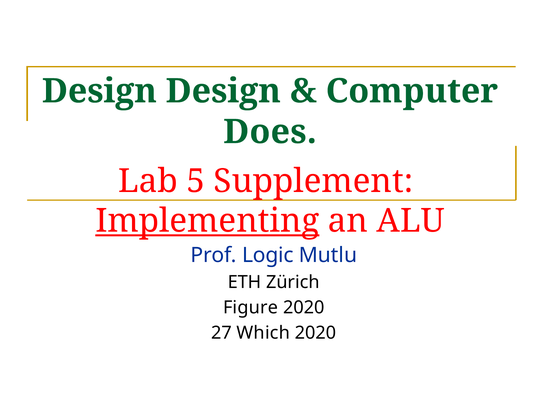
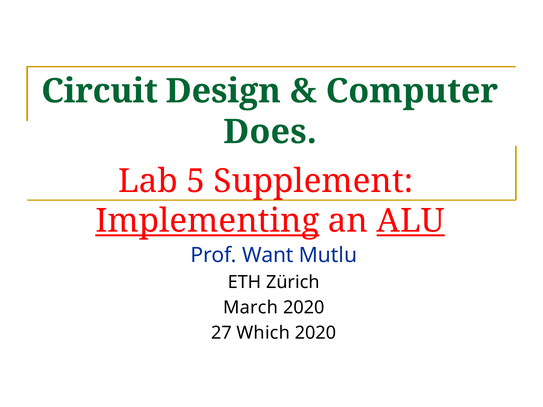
Design at (99, 91): Design -> Circuit
ALU underline: none -> present
Logic: Logic -> Want
Figure: Figure -> March
